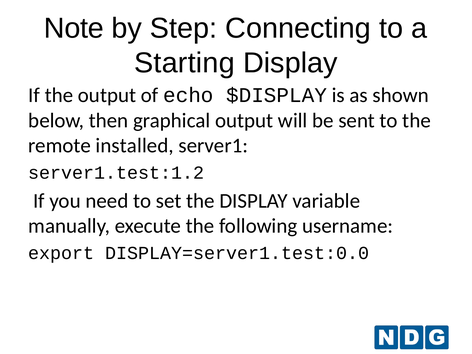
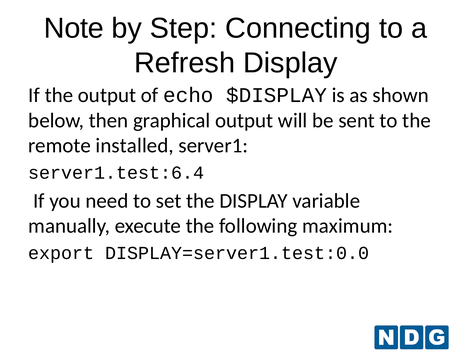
Starting: Starting -> Refresh
server1.test:1.2: server1.test:1.2 -> server1.test:6.4
username: username -> maximum
